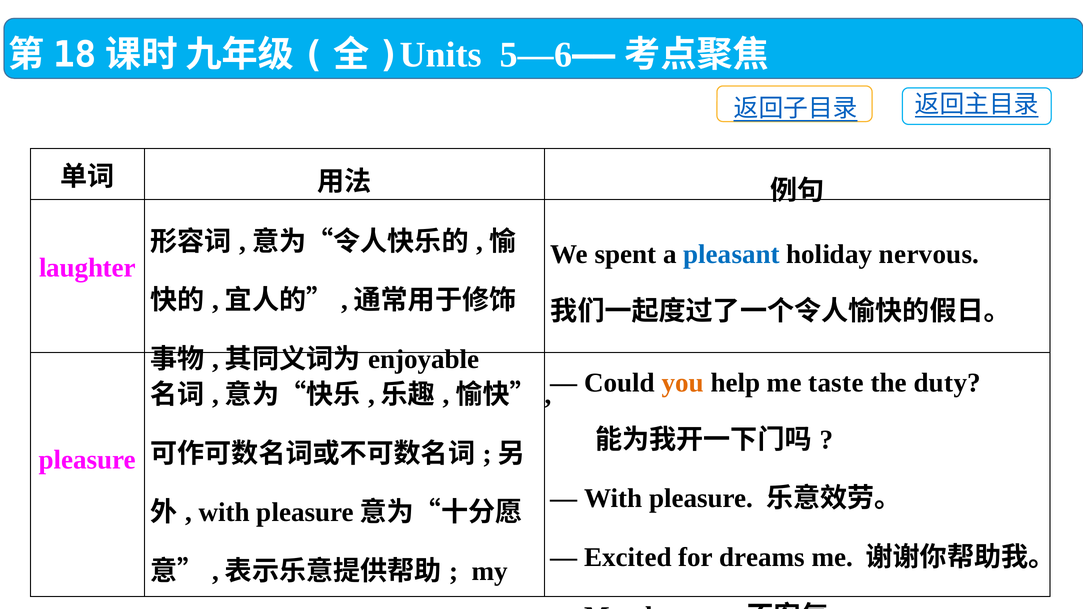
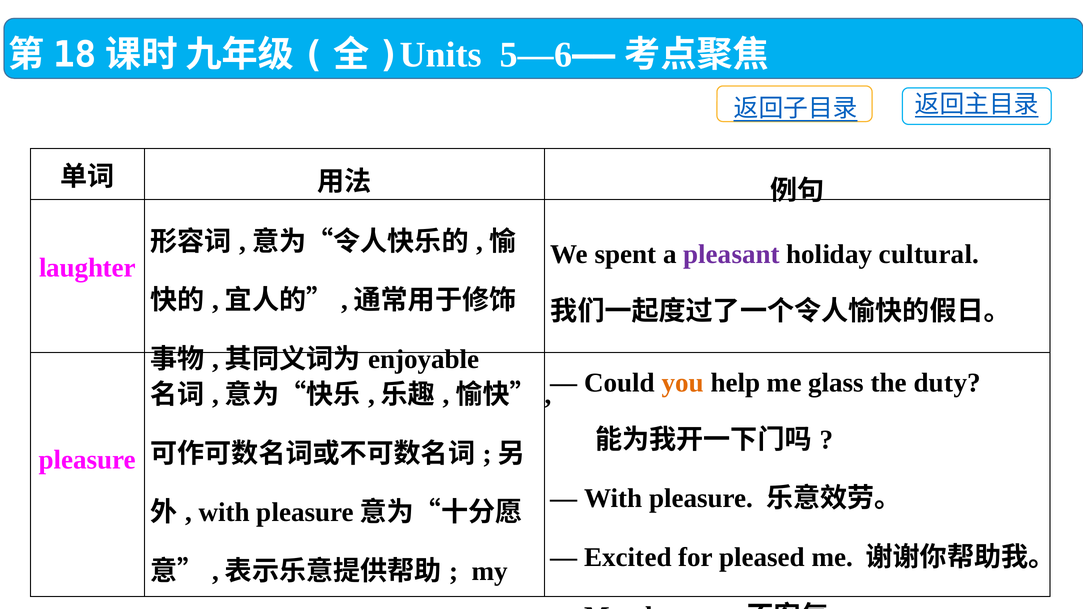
pleasant colour: blue -> purple
nervous: nervous -> cultural
taste: taste -> glass
dreams: dreams -> pleased
